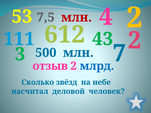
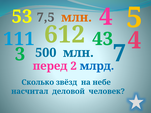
4 2: 2 -> 5
млн at (76, 17) colour: red -> orange
612 2: 2 -> 4
отзыв: отзыв -> перед
